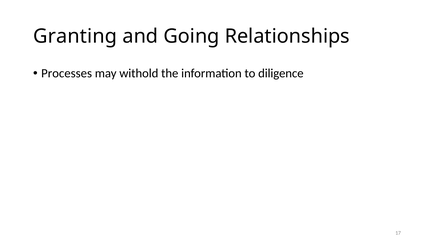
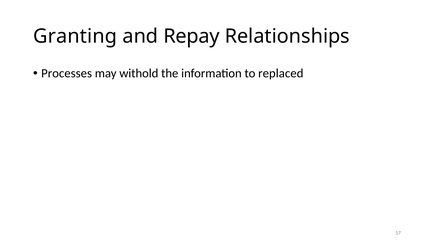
Going: Going -> Repay
diligence: diligence -> replaced
